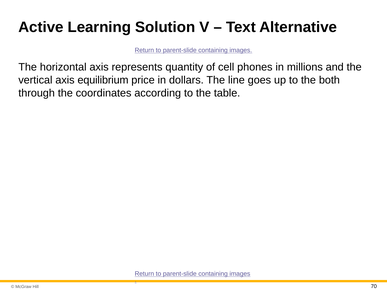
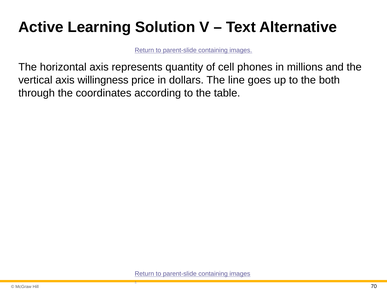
equilibrium: equilibrium -> willingness
